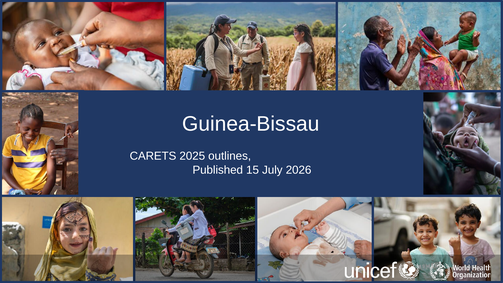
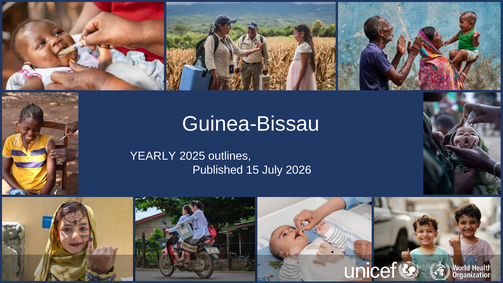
CARETS: CARETS -> YEARLY
